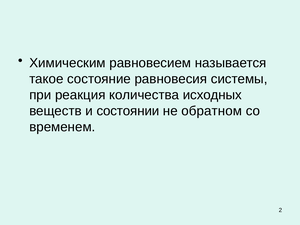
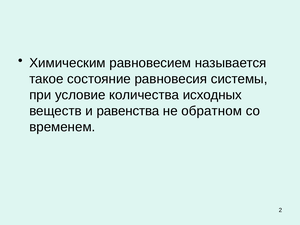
реакция: реакция -> условие
состоянии: состоянии -> равенства
